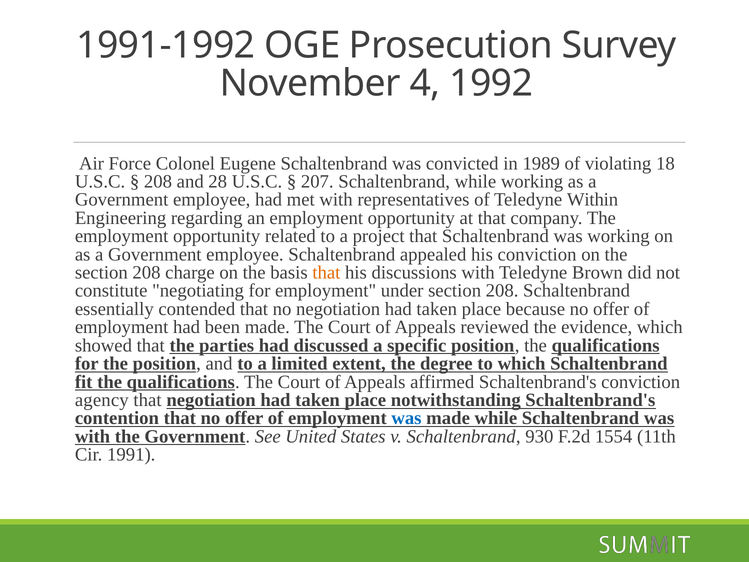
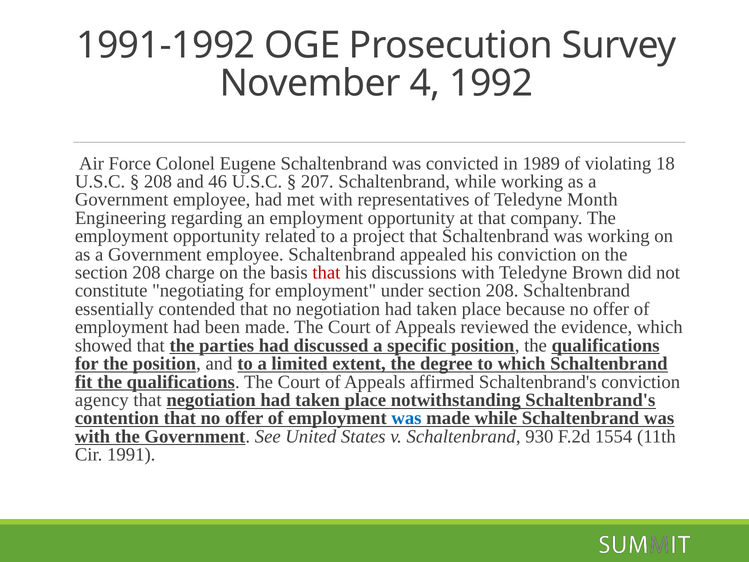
28: 28 -> 46
Within: Within -> Month
that at (326, 272) colour: orange -> red
